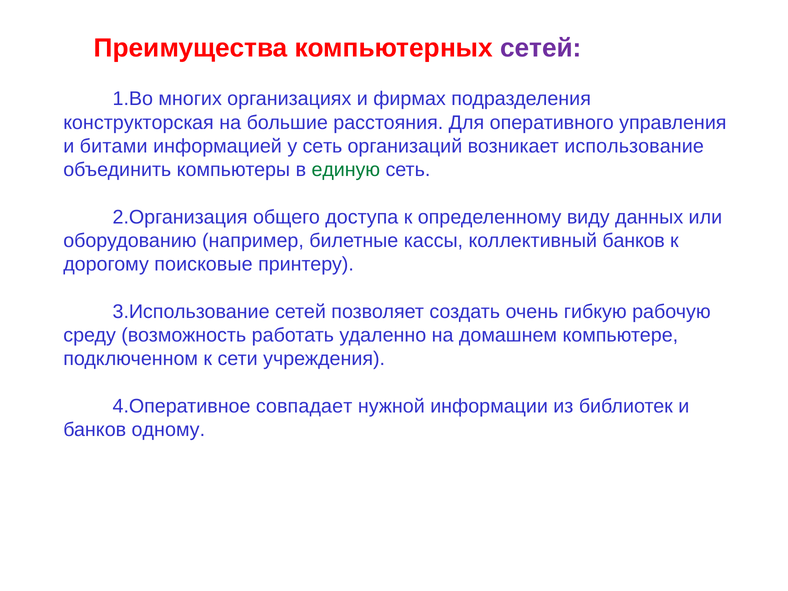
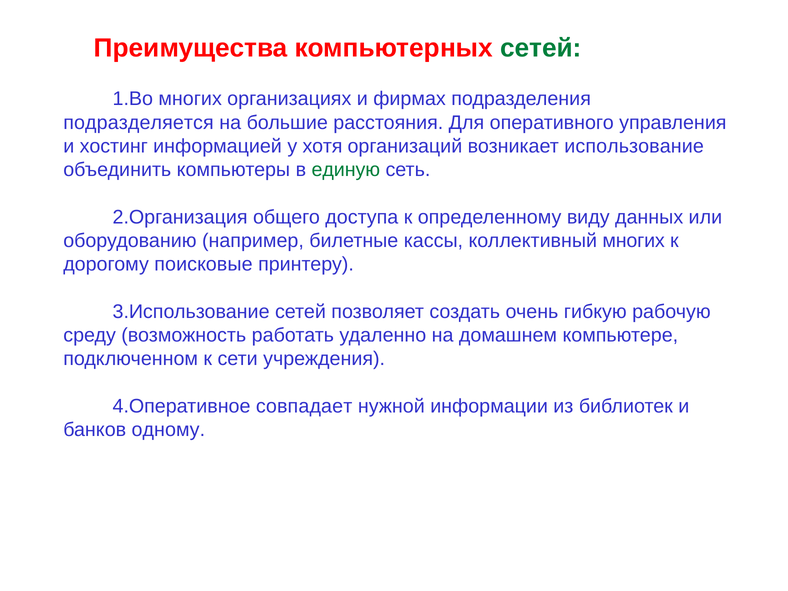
сетей at (541, 48) colour: purple -> green
конструкторская: конструкторская -> подразделяется
битами: битами -> хостинг
у сеть: сеть -> хотя
коллективный банков: банков -> многих
